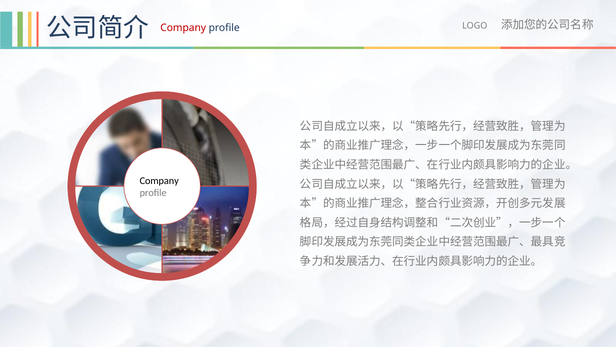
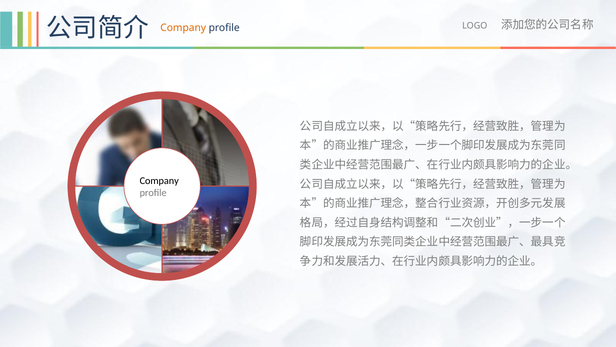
Company at (183, 28) colour: red -> orange
